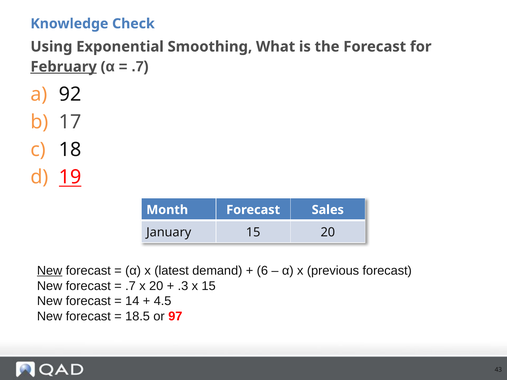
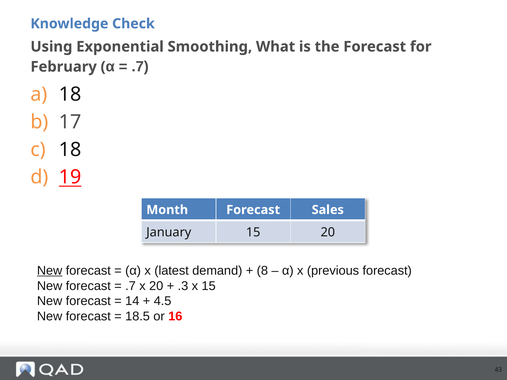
February underline: present -> none
92 at (70, 94): 92 -> 18
6: 6 -> 8
97: 97 -> 16
